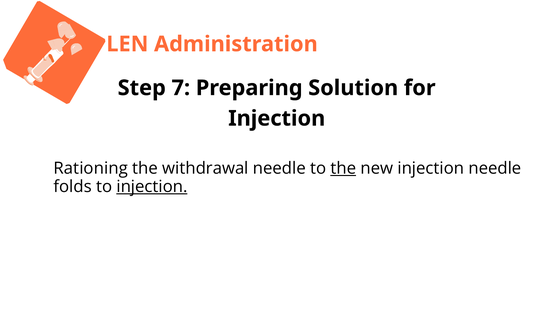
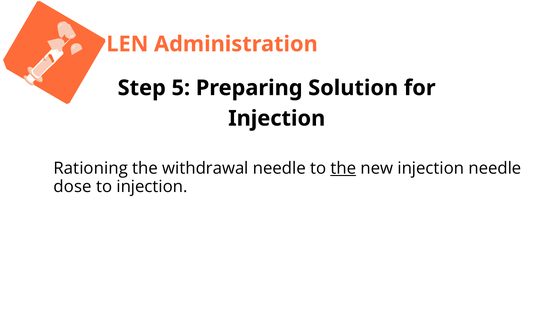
7: 7 -> 5
folds: folds -> dose
injection at (152, 187) underline: present -> none
